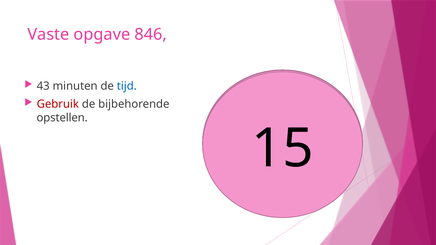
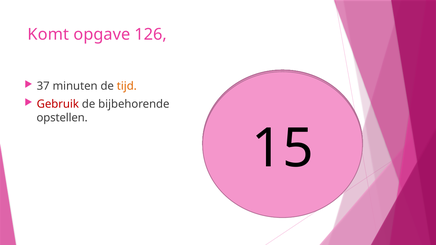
Vaste: Vaste -> Komt
846: 846 -> 126
43: 43 -> 37
tijd colour: blue -> orange
